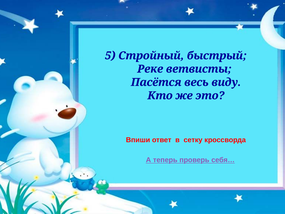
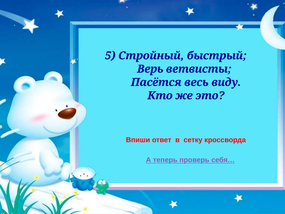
Реке: Реке -> Верь
